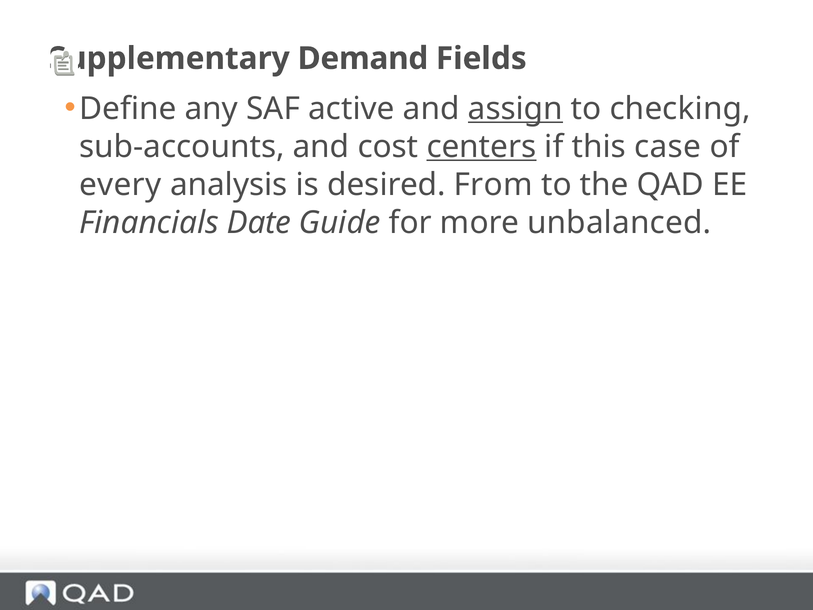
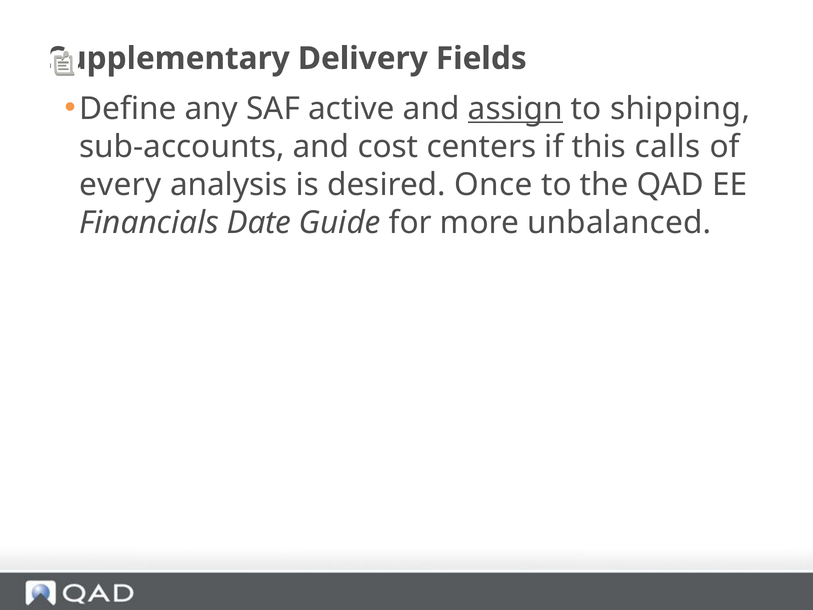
Demand: Demand -> Delivery
checking: checking -> shipping
centers underline: present -> none
case: case -> calls
From: From -> Once
